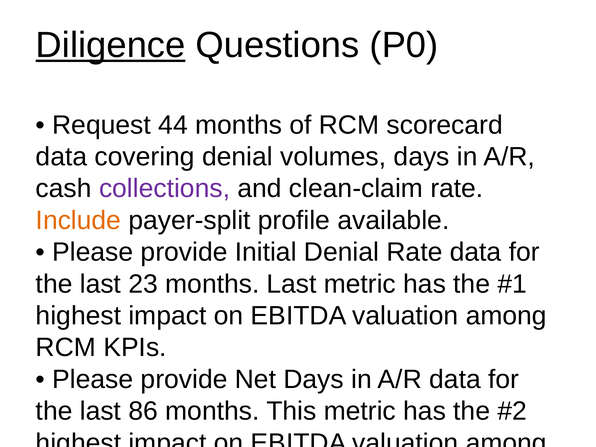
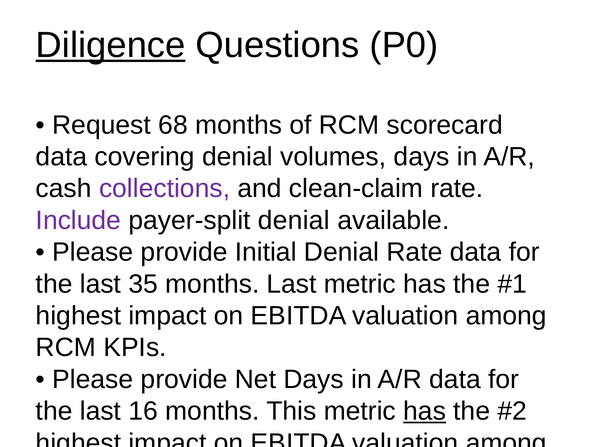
44: 44 -> 68
Include colour: orange -> purple
payer-split profile: profile -> denial
23: 23 -> 35
86: 86 -> 16
has at (425, 411) underline: none -> present
